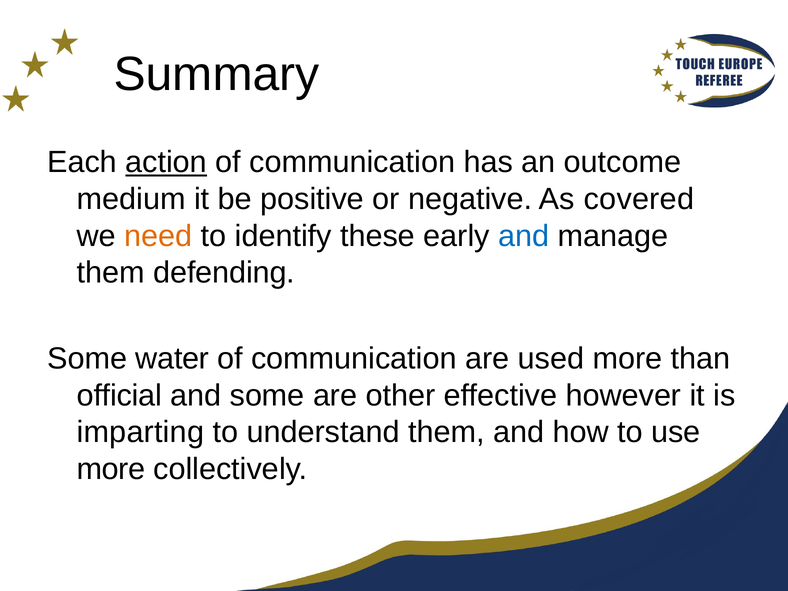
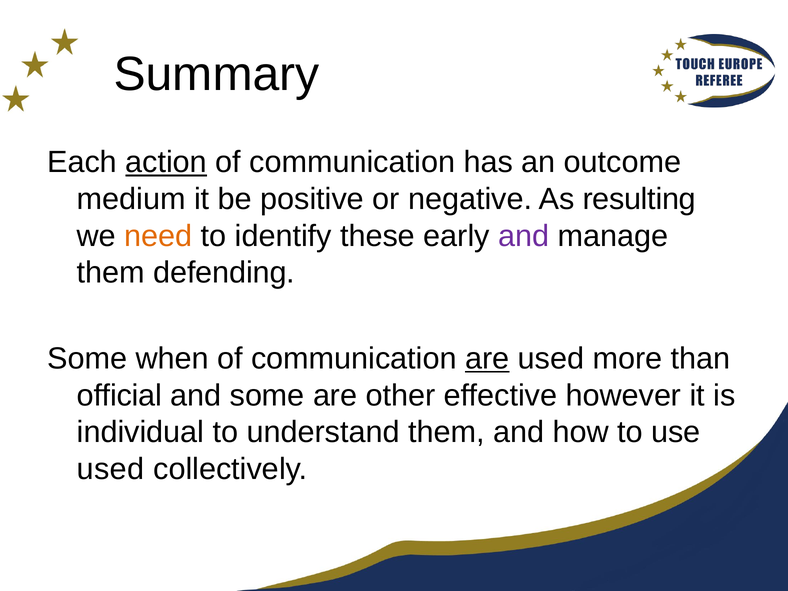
covered: covered -> resulting
and at (524, 236) colour: blue -> purple
water: water -> when
are at (487, 359) underline: none -> present
imparting: imparting -> individual
more at (111, 469): more -> used
